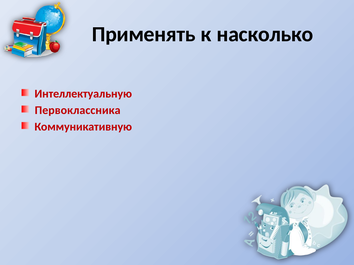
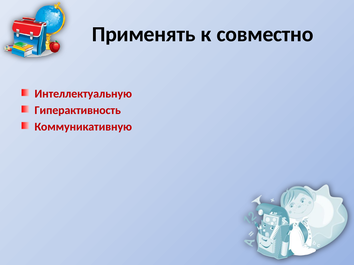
насколько: насколько -> совместно
Первоклассника: Первоклассника -> Гиперактивность
